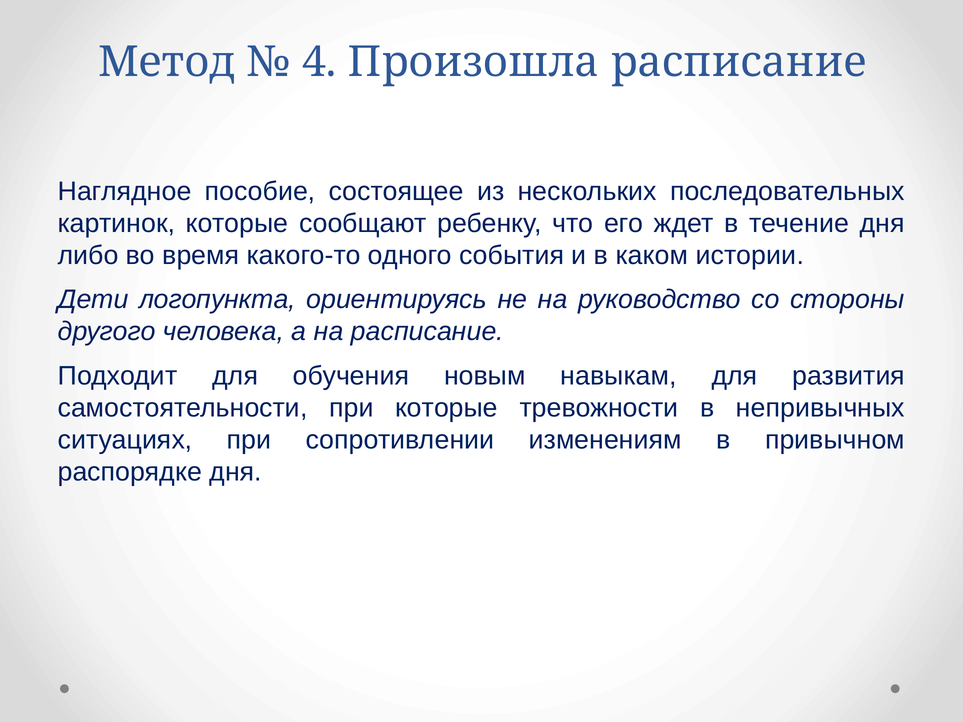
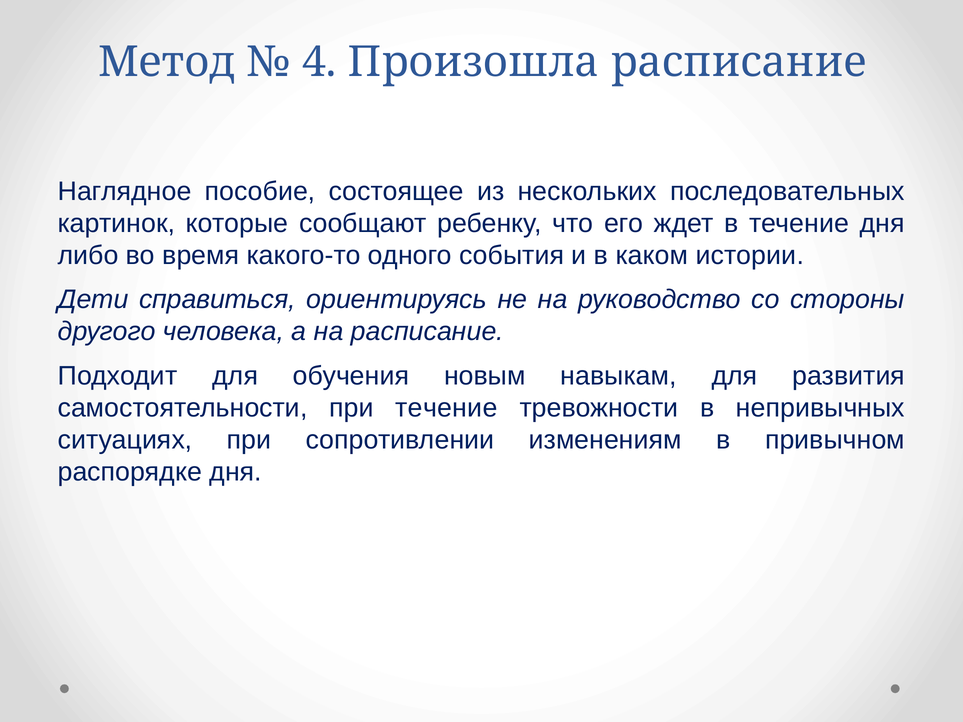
логопункта: логопункта -> справиться
при которые: которые -> течение
